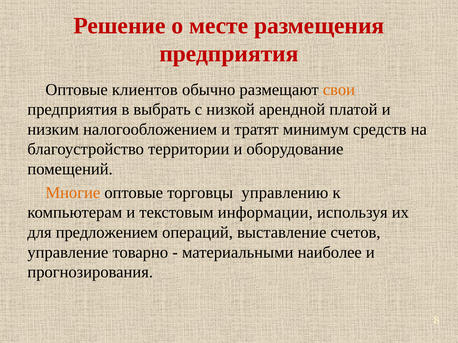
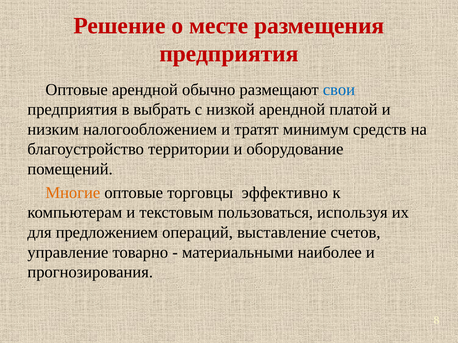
Оптовые клиентов: клиентов -> арендной
свои colour: orange -> blue
управлению: управлению -> эффективно
информации: информации -> пользоваться
